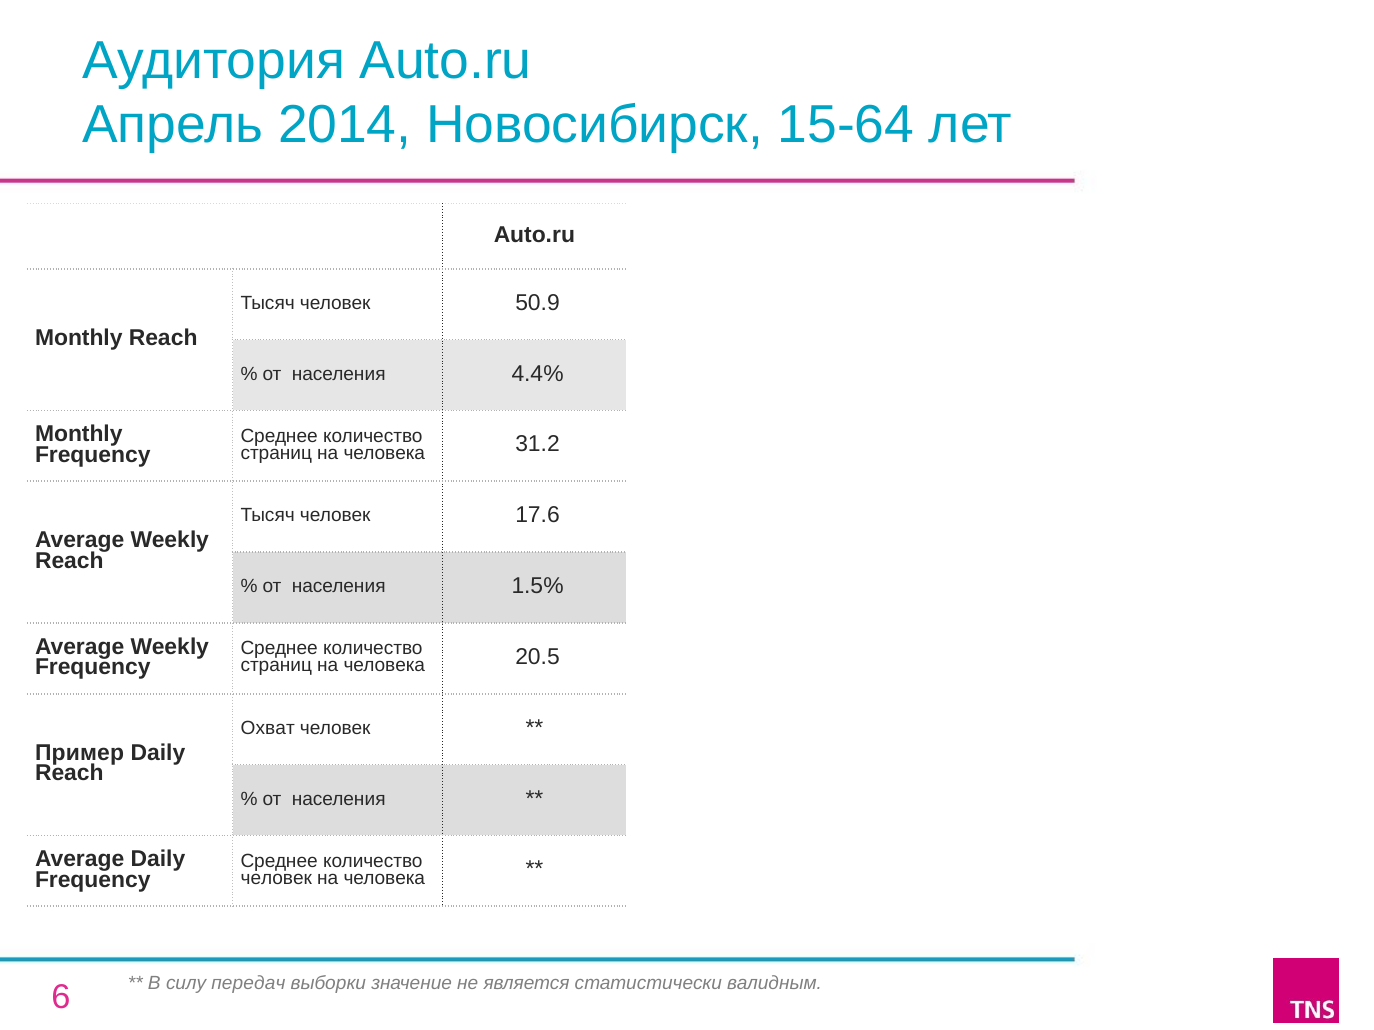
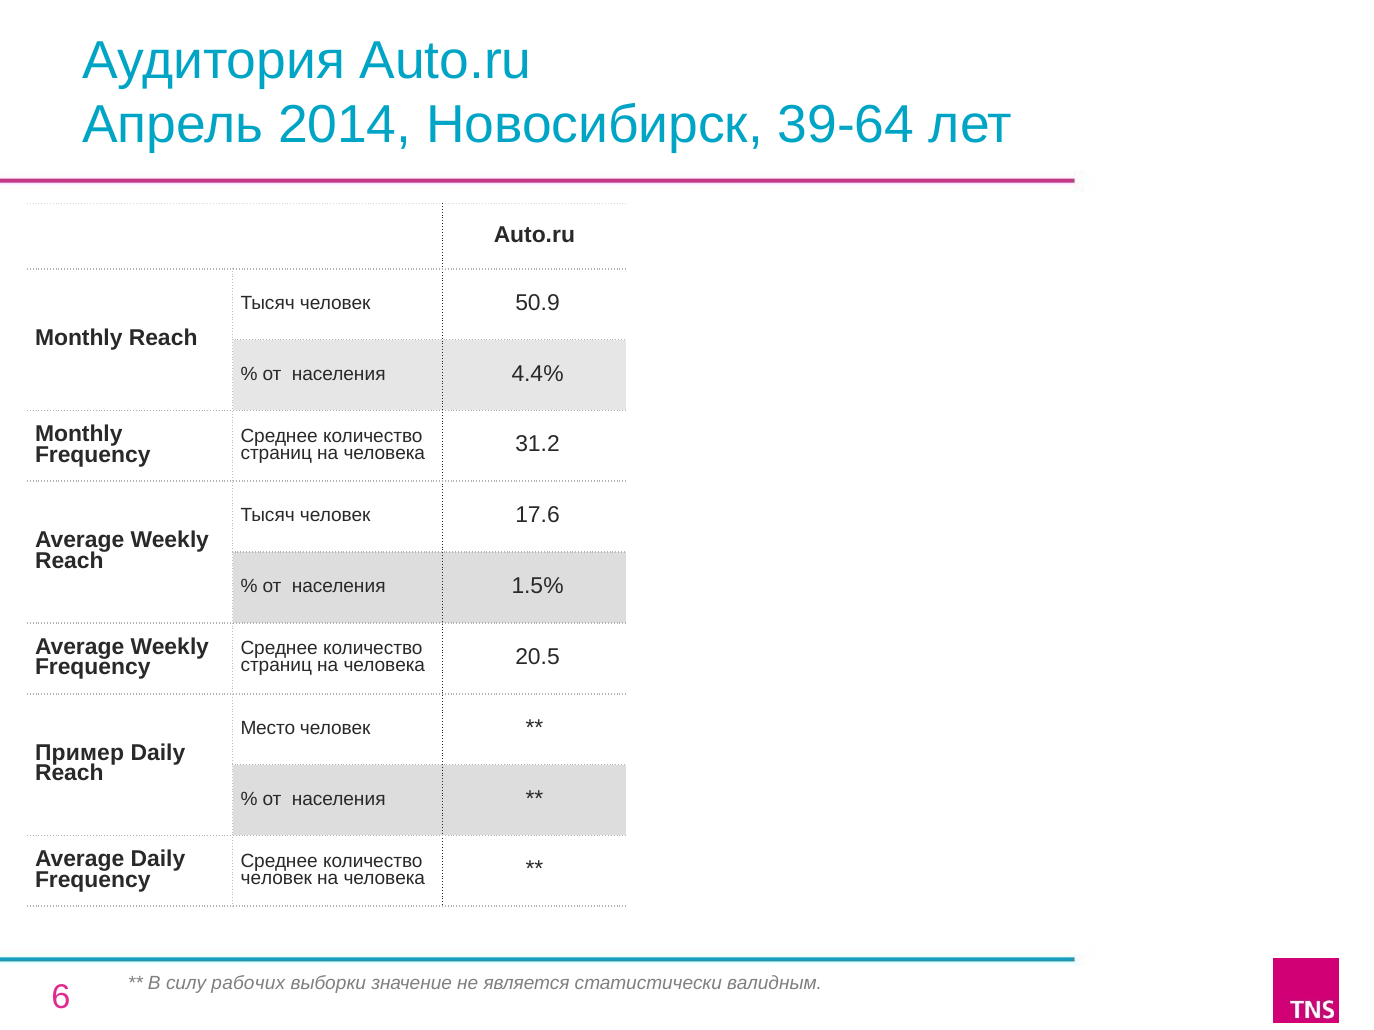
15-64: 15-64 -> 39-64
Охват: Охват -> Место
передач: передач -> рабочих
